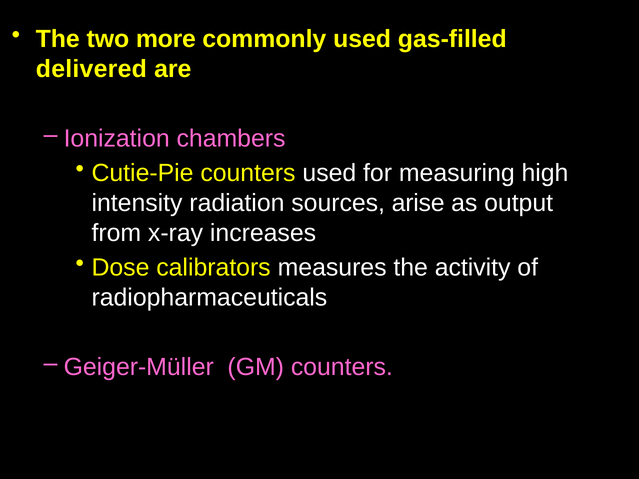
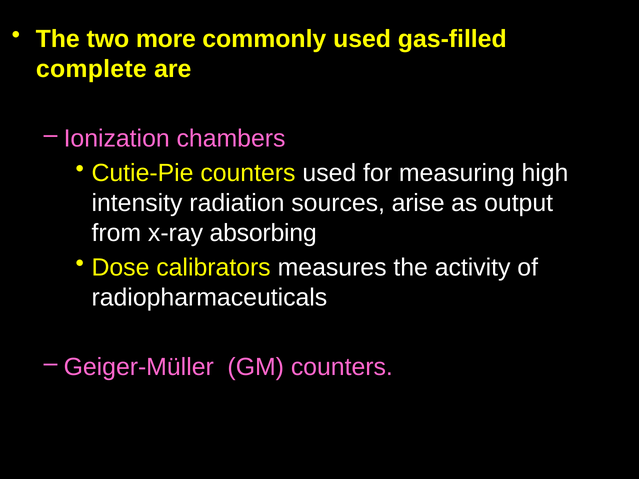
delivered: delivered -> complete
increases: increases -> absorbing
